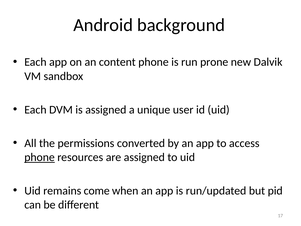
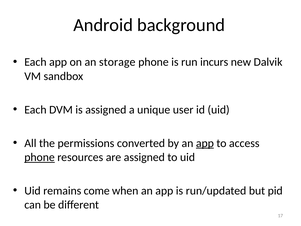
content: content -> storage
prone: prone -> incurs
app at (205, 143) underline: none -> present
